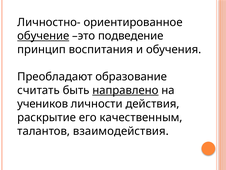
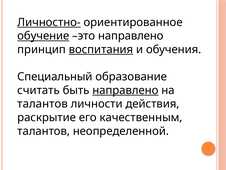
Личностно- underline: none -> present
это подведение: подведение -> направлено
воспитания underline: none -> present
Преобладают: Преобладают -> Специальный
учеников at (43, 104): учеников -> талантов
взаимодействия: взаимодействия -> неопределенной
